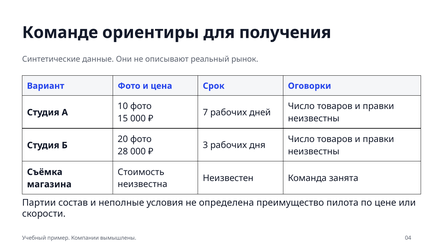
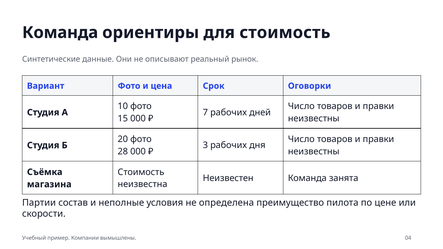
Команде at (60, 33): Команде -> Команда
для получения: получения -> стоимость
